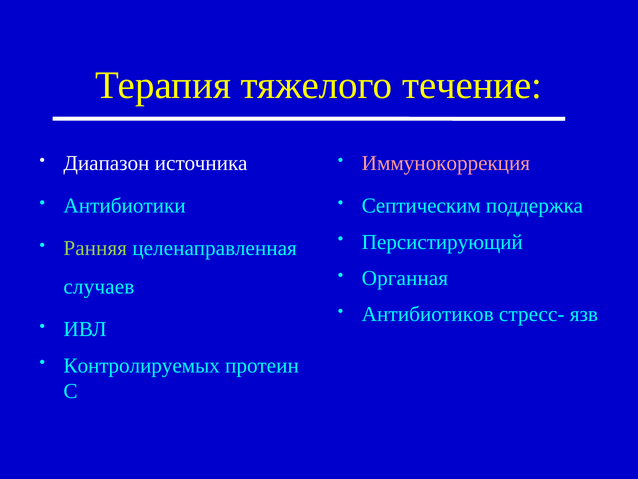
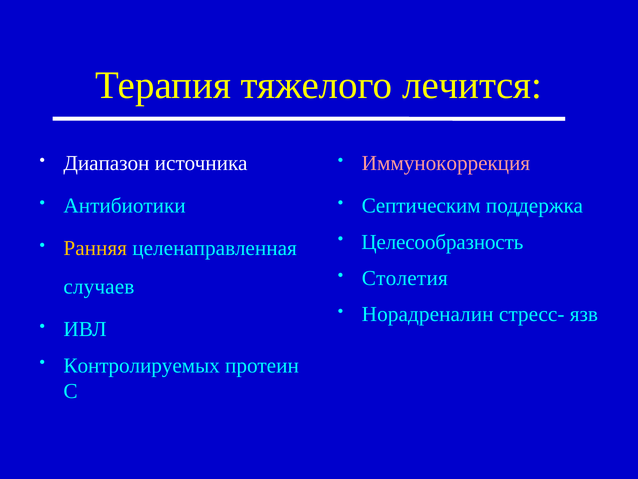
течение: течение -> лечится
Персистирующий: Персистирующий -> Целесообразность
Ранняя colour: light green -> yellow
Органная: Органная -> Столетия
Антибиотиков: Антибиотиков -> Норадреналин
